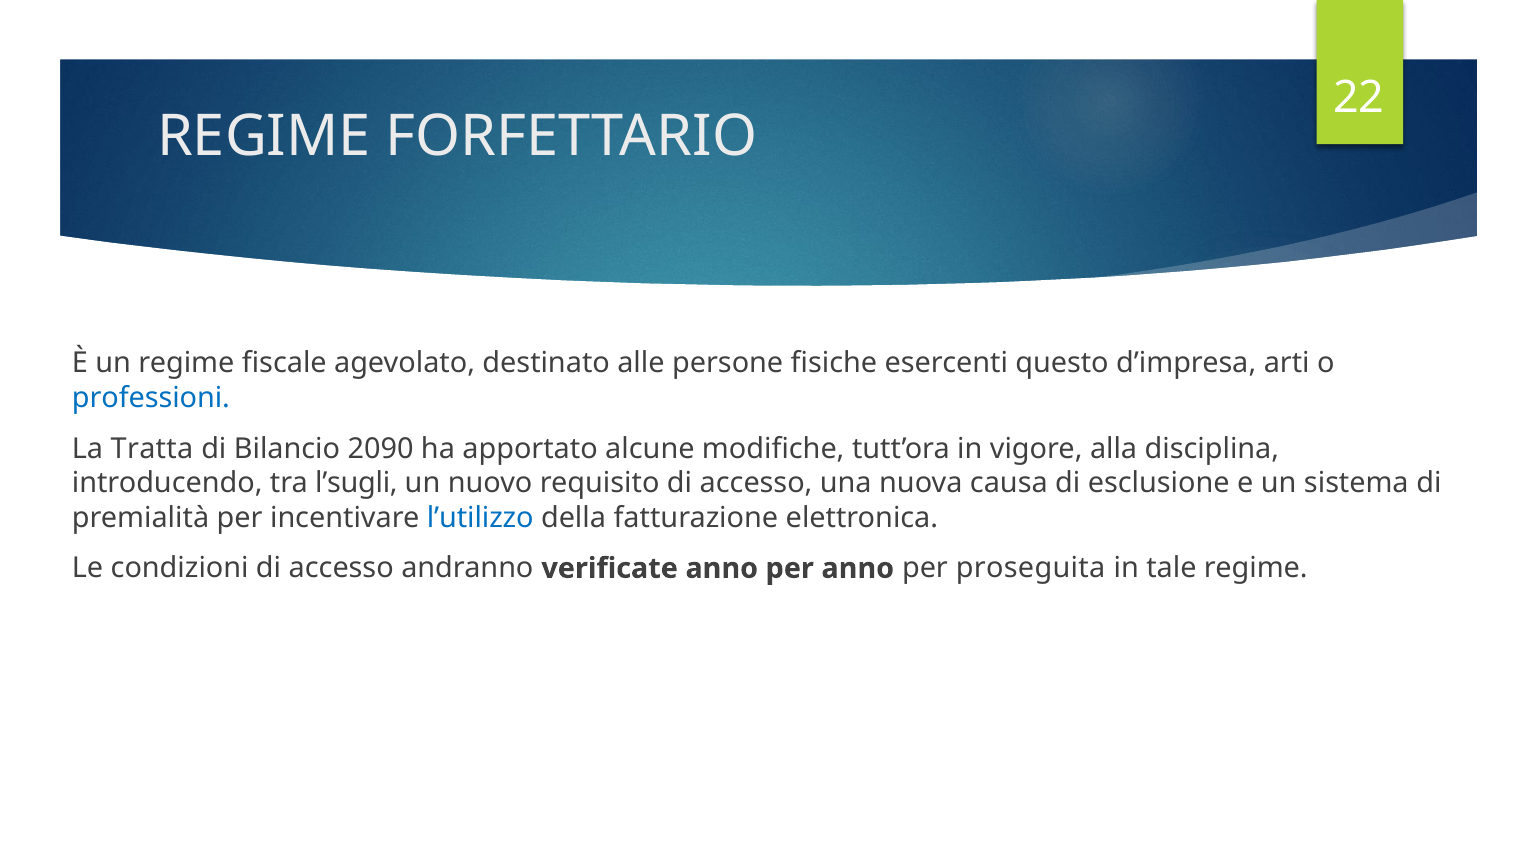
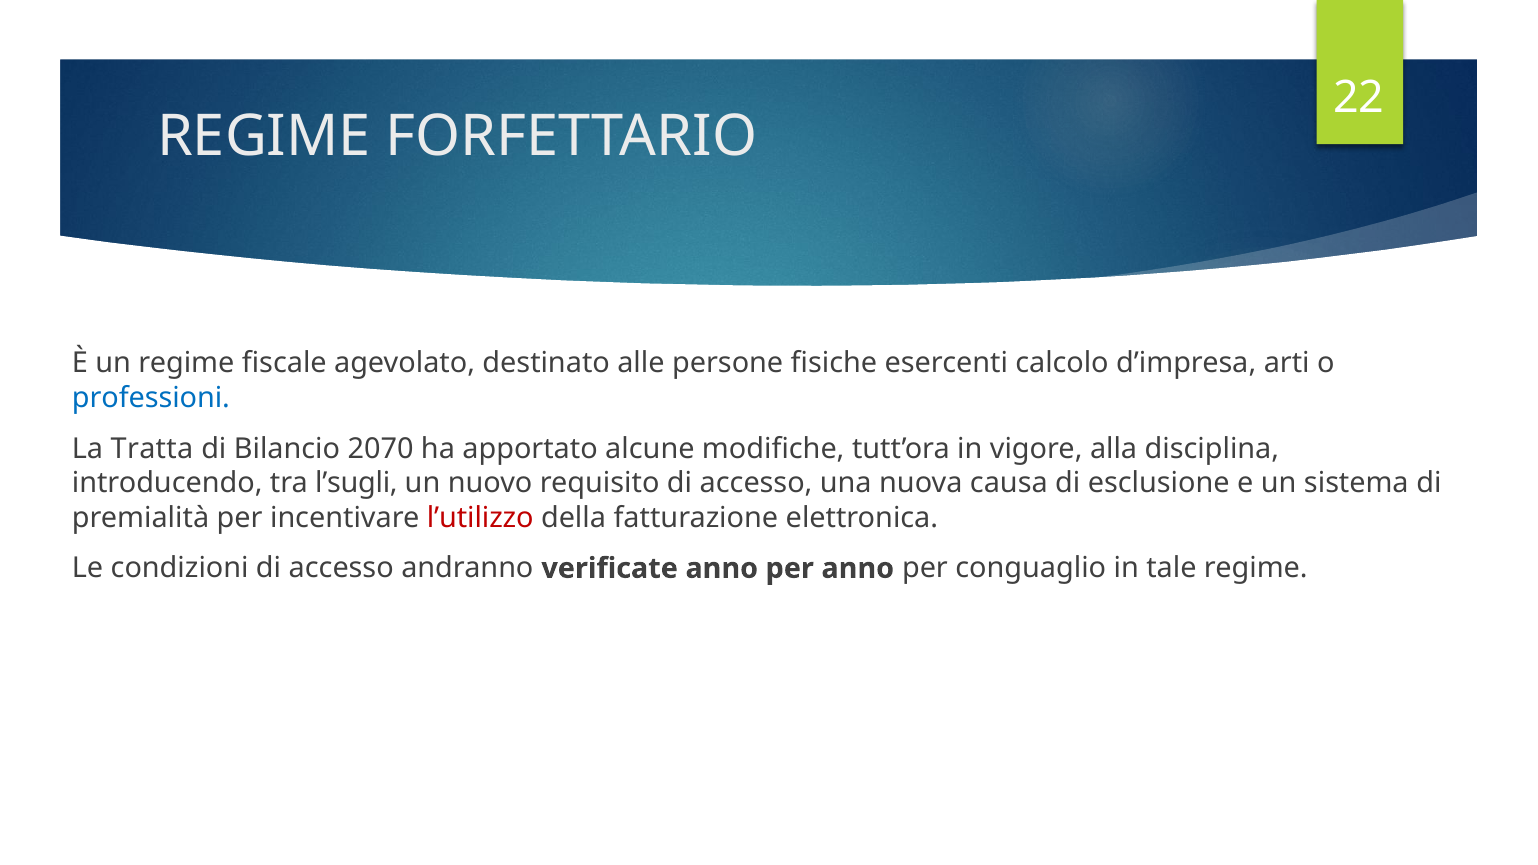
questo: questo -> calcolo
2090: 2090 -> 2070
l’utilizzo colour: blue -> red
proseguita: proseguita -> conguaglio
